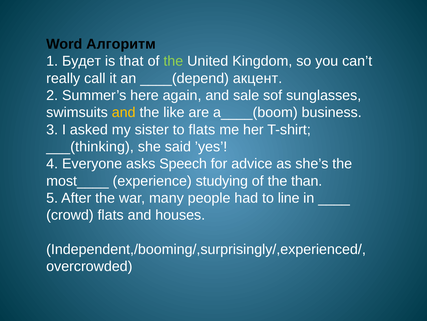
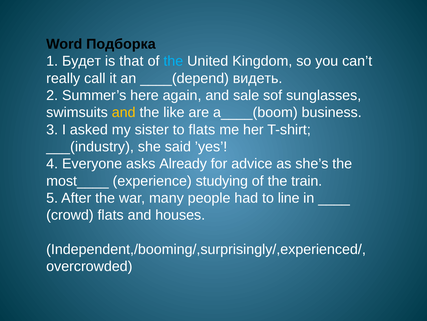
Алгоритм: Алгоритм -> Подборка
the at (173, 61) colour: light green -> light blue
акцент: акцент -> видеть
___(thinking: ___(thinking -> ___(industry
Speech: Speech -> Already
than: than -> train
